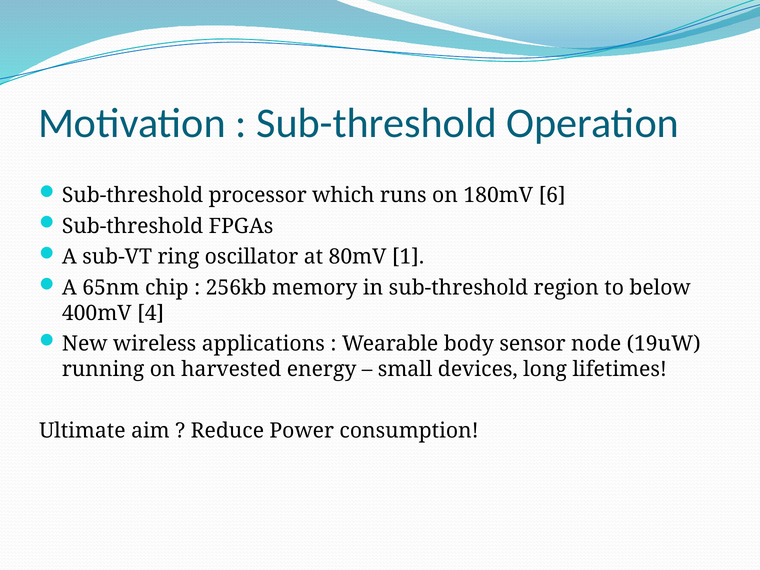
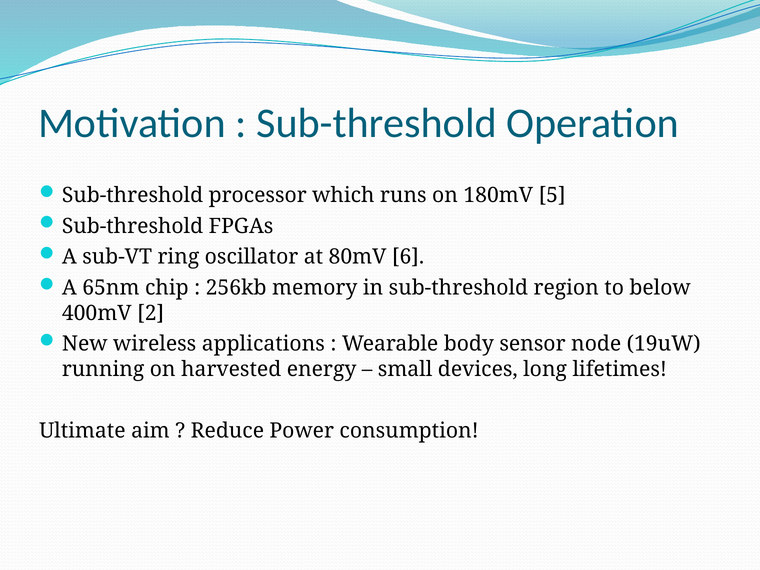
6: 6 -> 5
1: 1 -> 6
4: 4 -> 2
